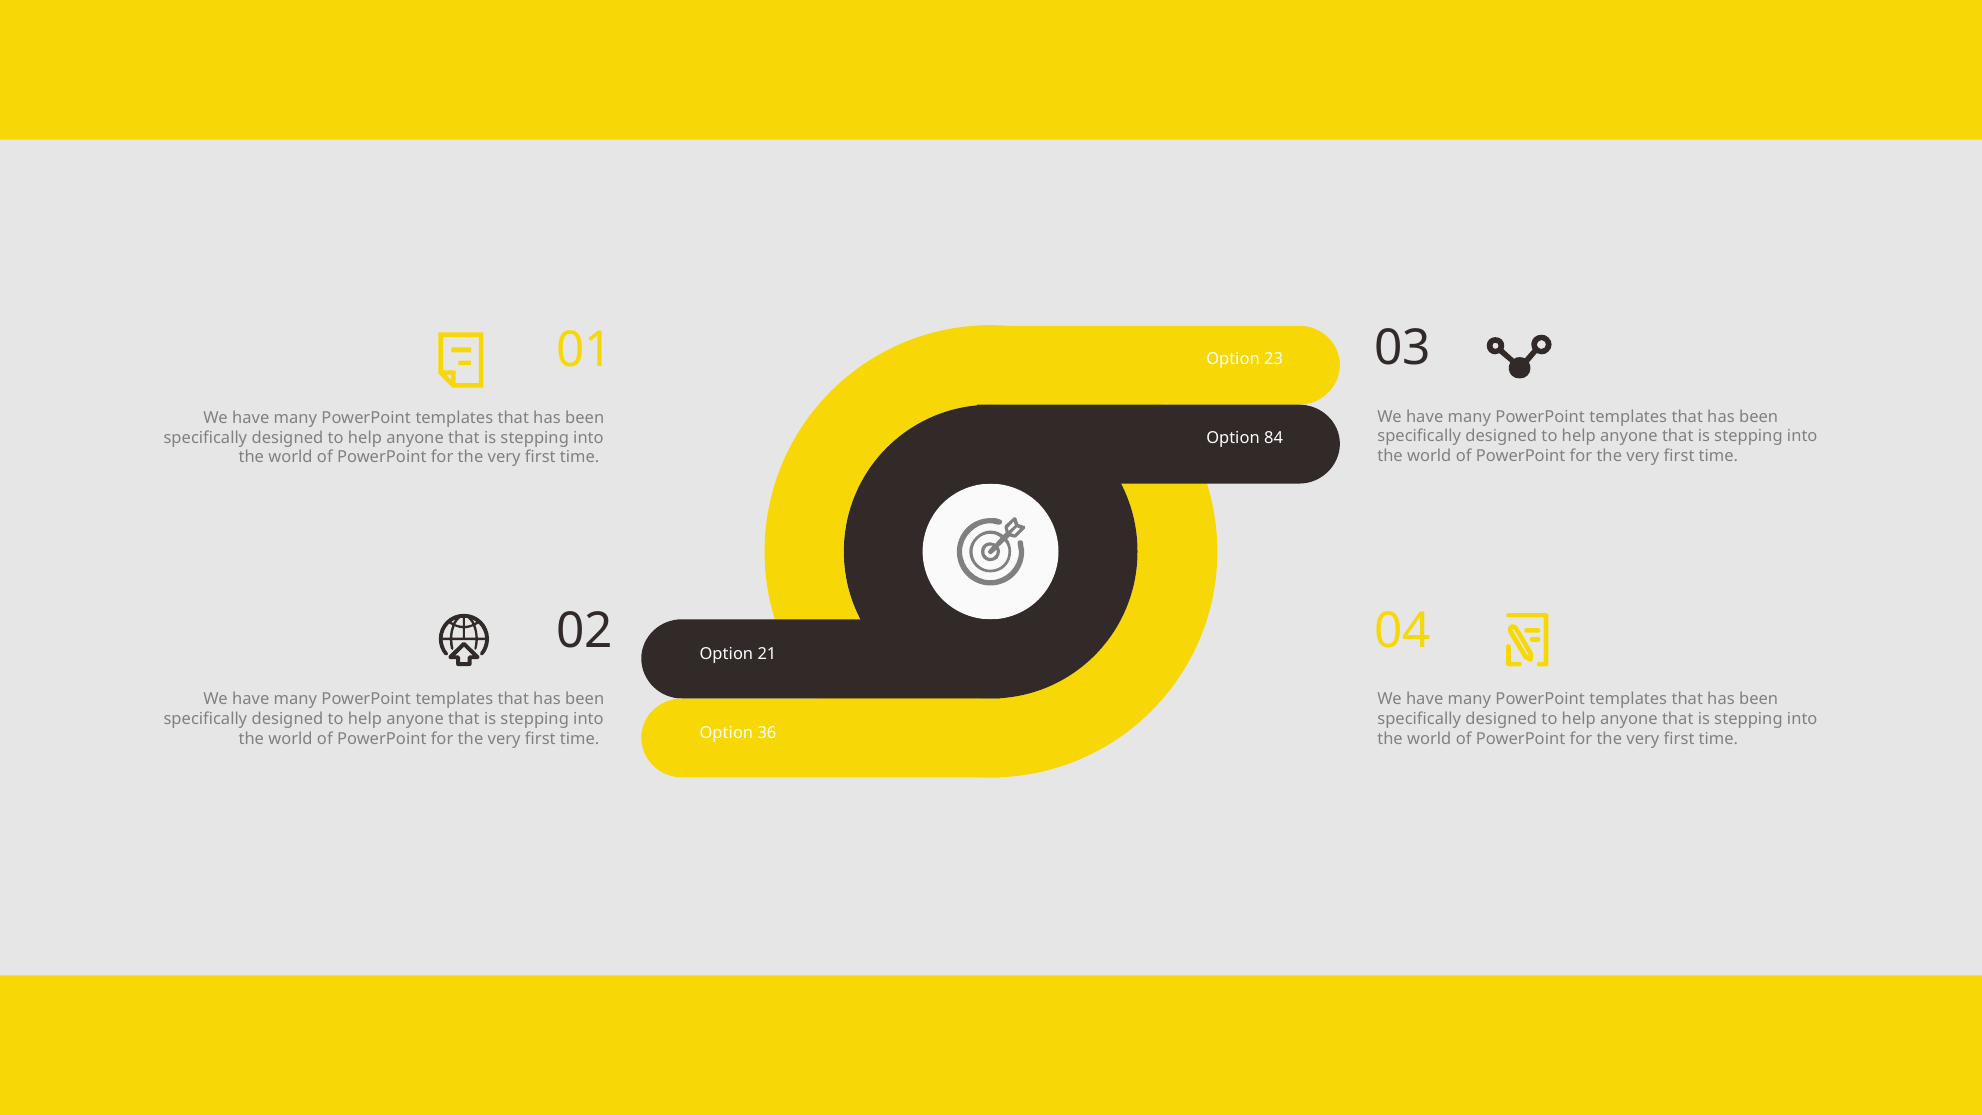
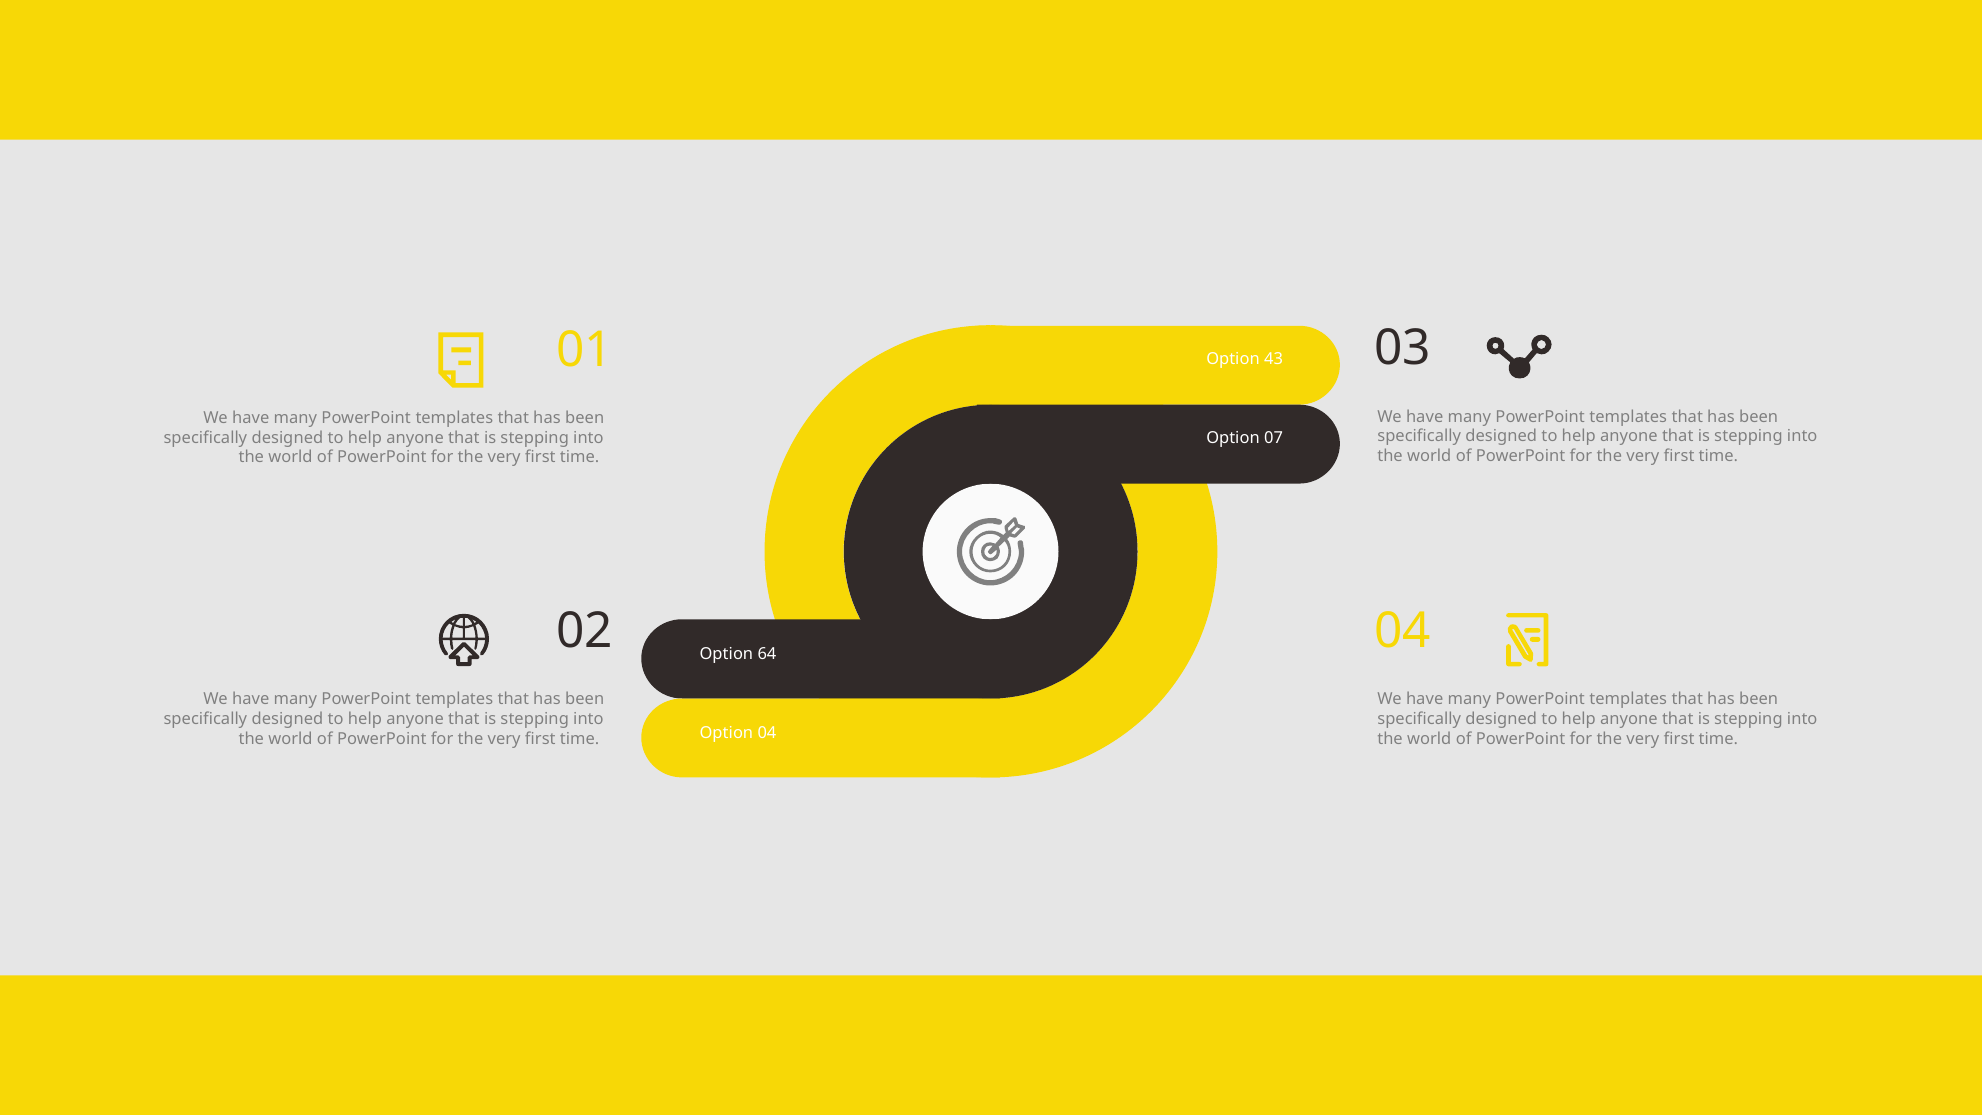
23: 23 -> 43
84: 84 -> 07
21: 21 -> 64
Option 36: 36 -> 04
